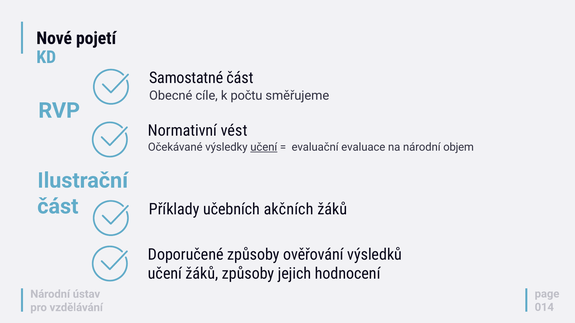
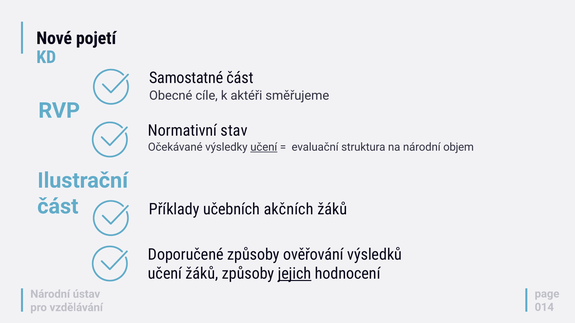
počtu: počtu -> aktéři
vést: vést -> stav
evaluace: evaluace -> struktura
jejich underline: none -> present
